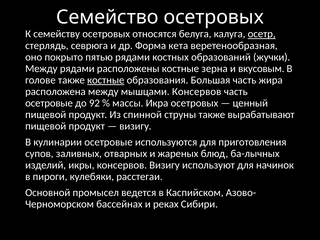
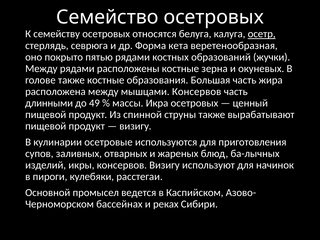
вкусовым: вкусовым -> окуневых
костные at (106, 80) underline: present -> none
осетровые at (49, 103): осетровые -> длинными
92: 92 -> 49
